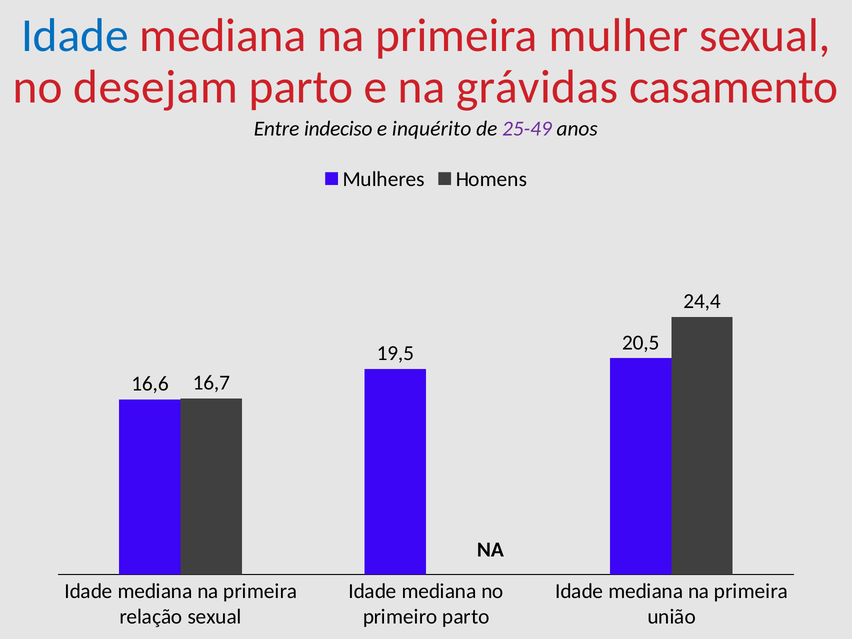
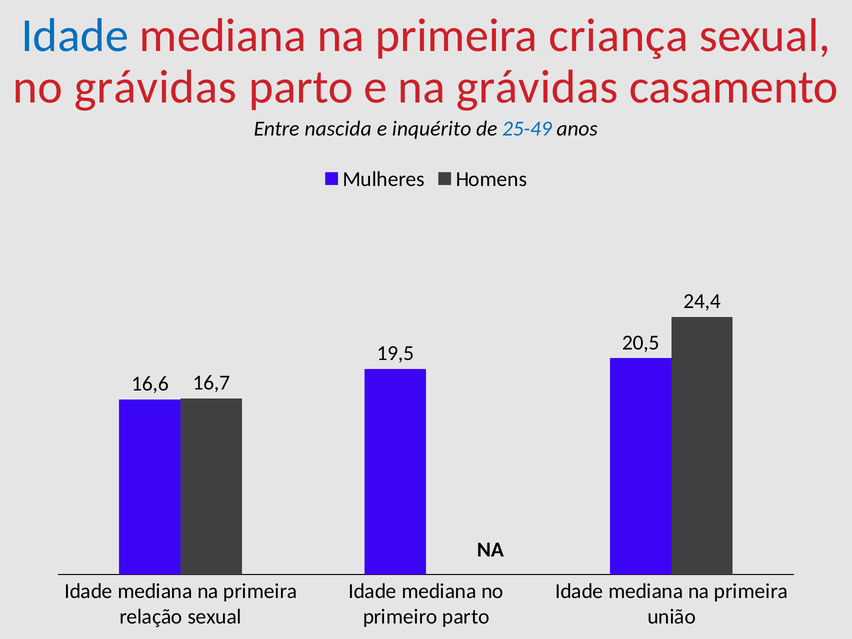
mulher: mulher -> criança
no desejam: desejam -> grávidas
indeciso: indeciso -> nascida
25-49 colour: purple -> blue
